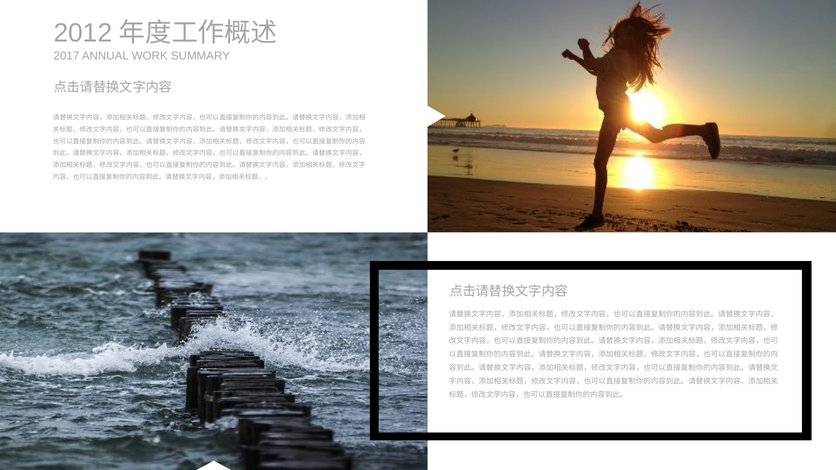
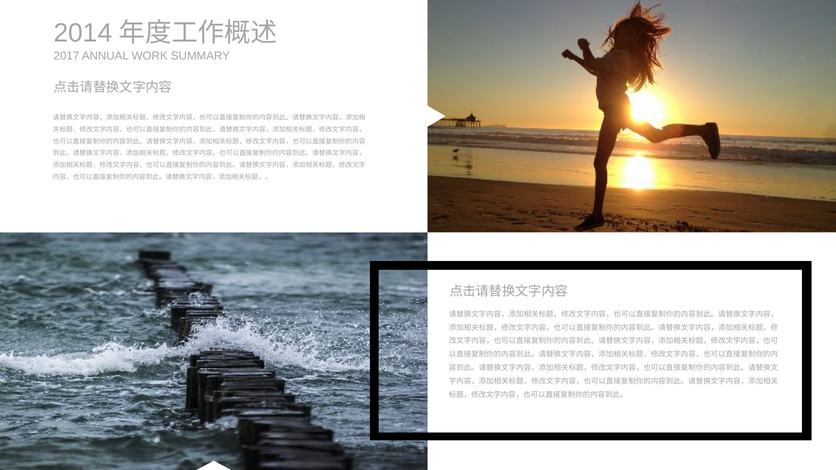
2012: 2012 -> 2014
